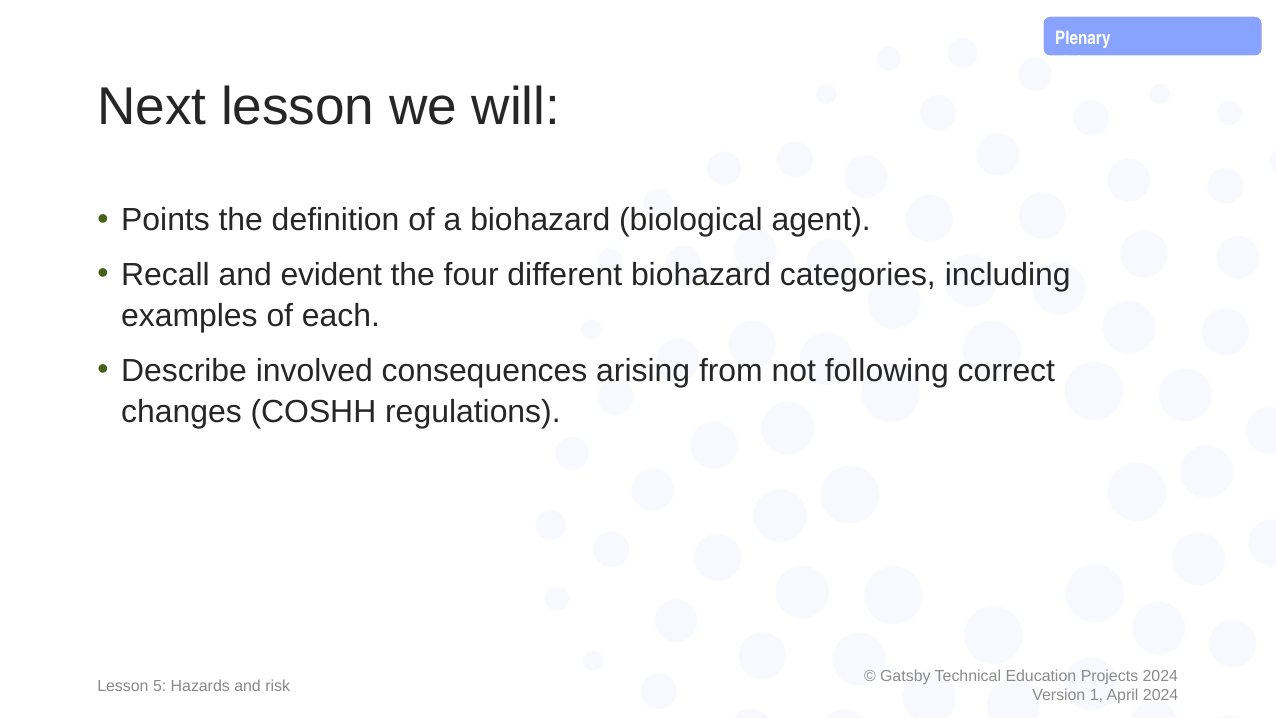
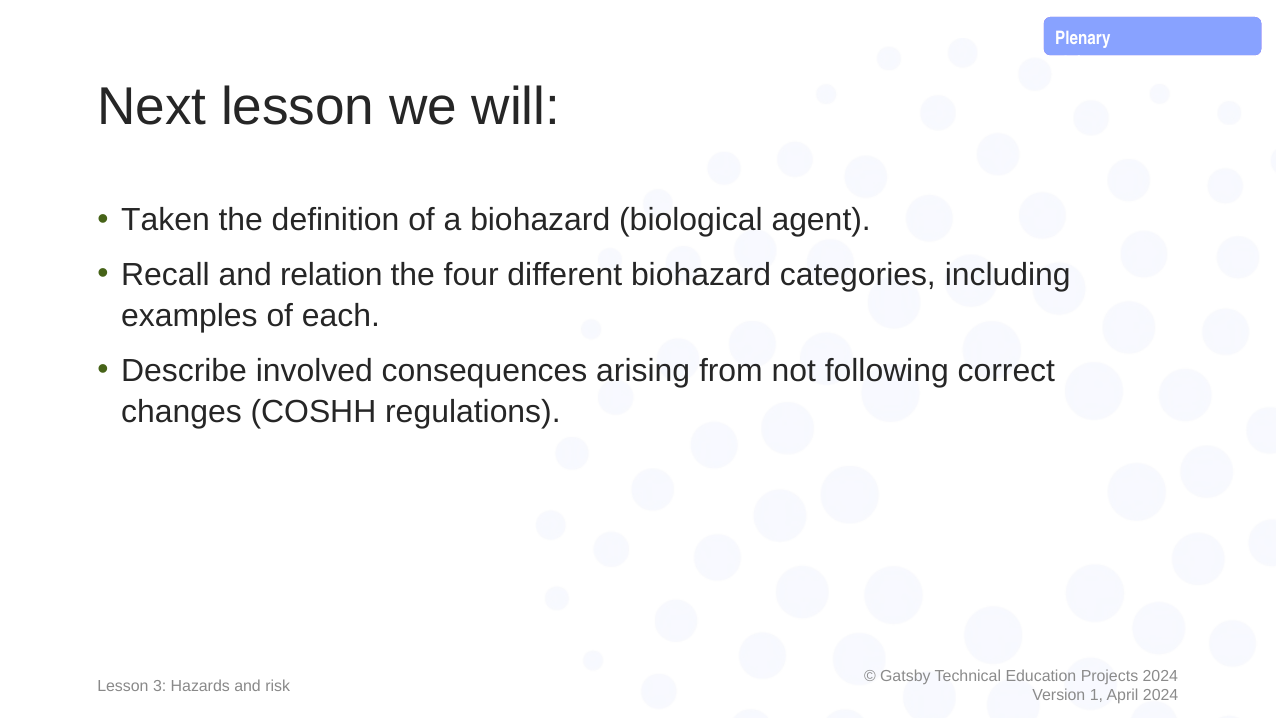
Points: Points -> Taken
evident: evident -> relation
5: 5 -> 3
